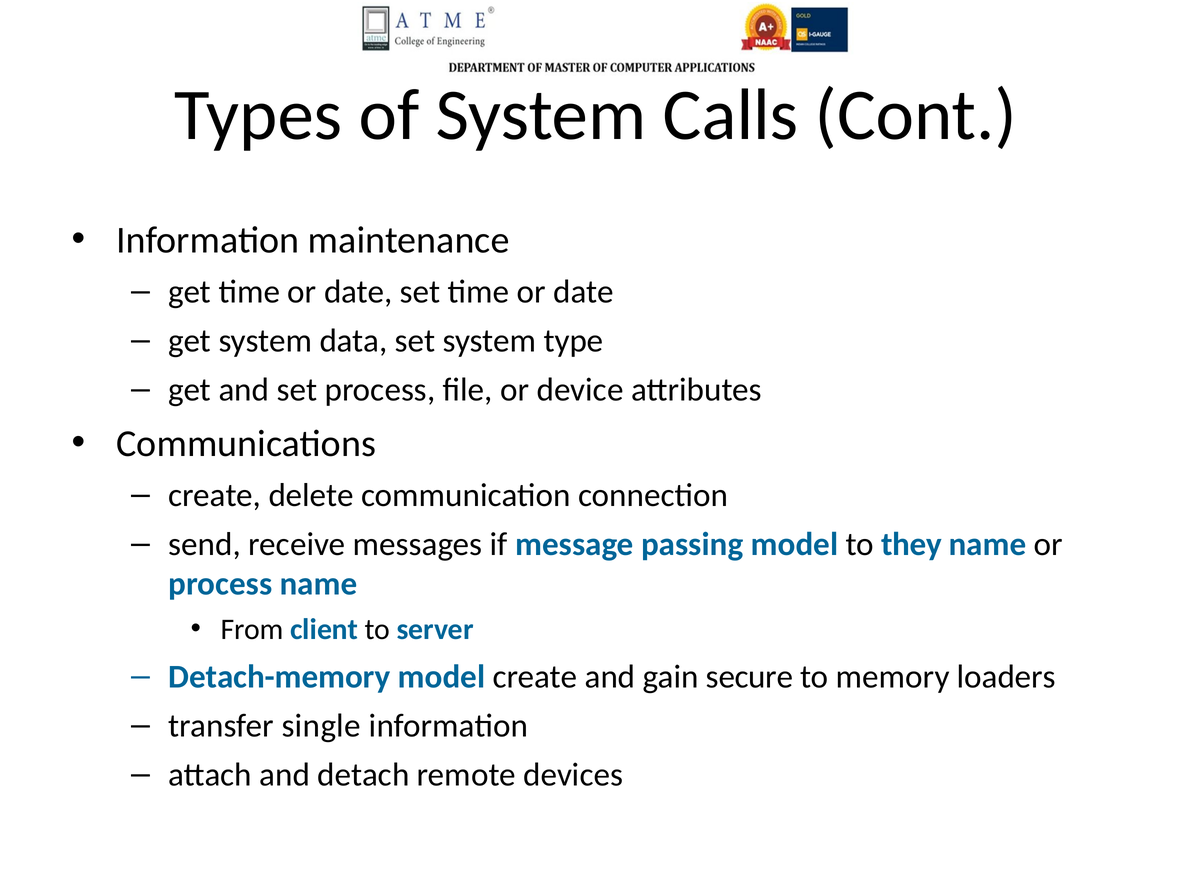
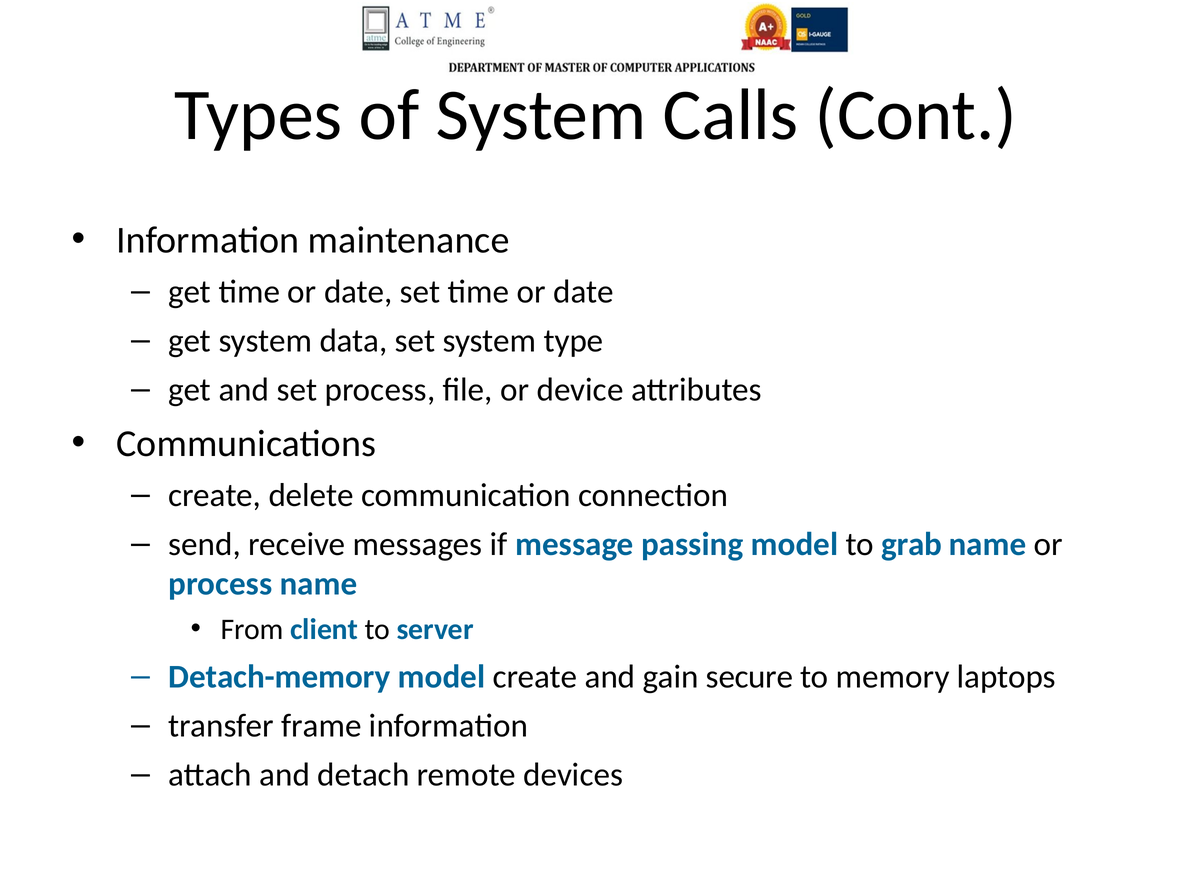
they: they -> grab
loaders: loaders -> laptops
single: single -> frame
